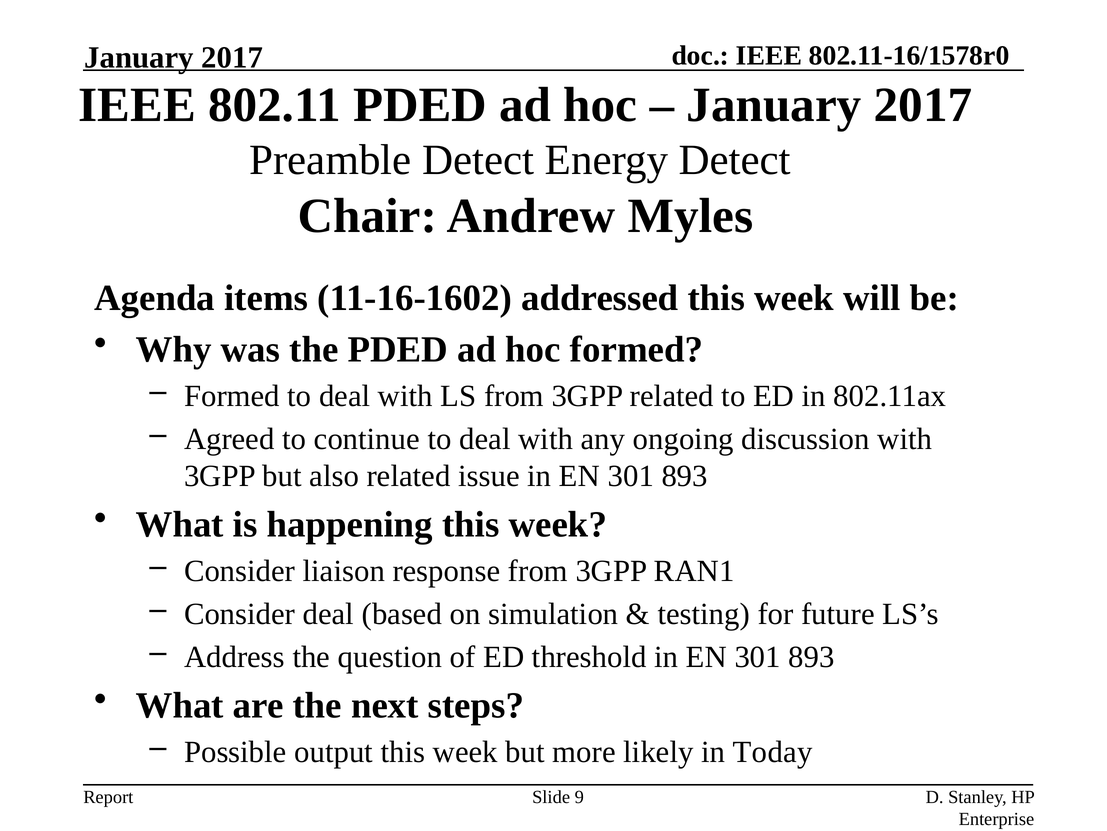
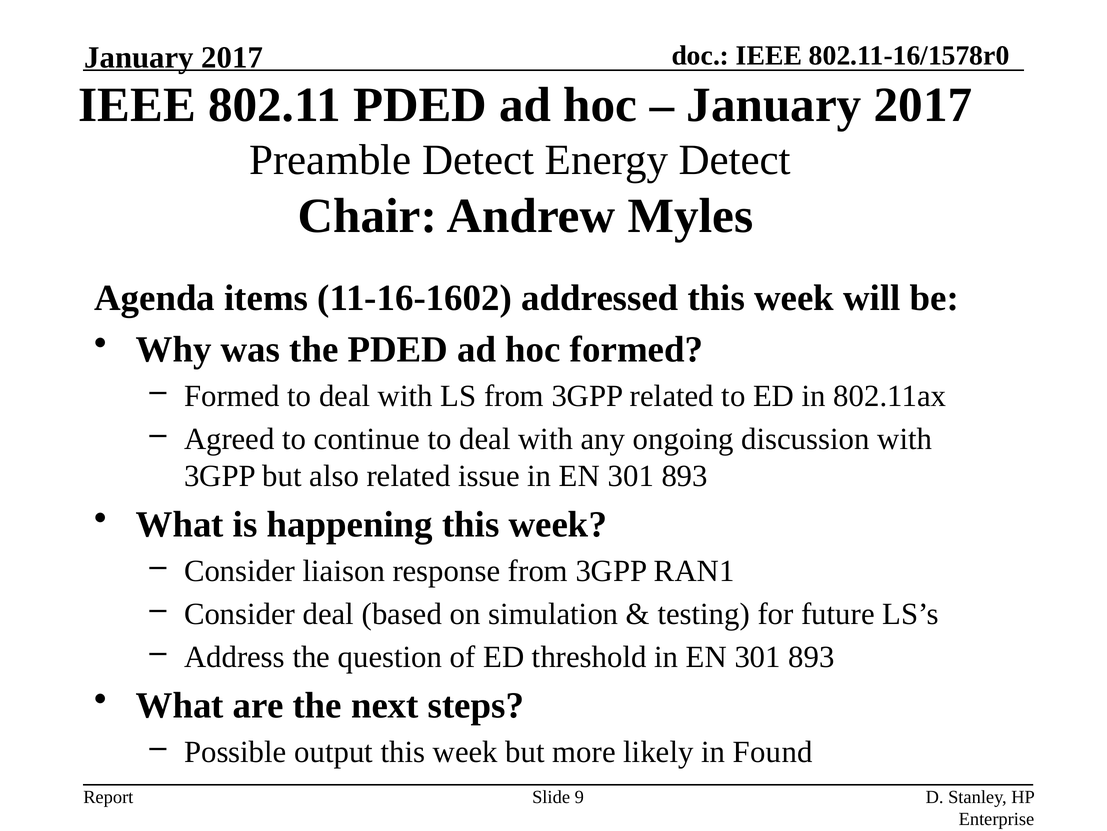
Today: Today -> Found
